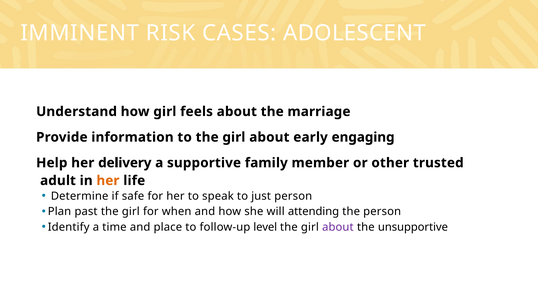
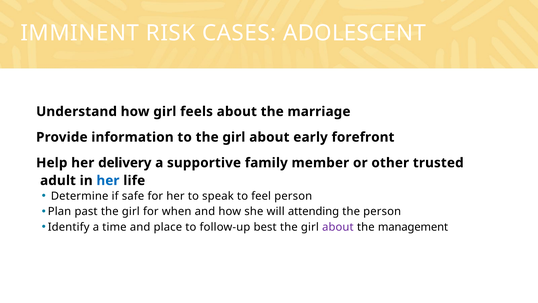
engaging: engaging -> forefront
her at (108, 180) colour: orange -> blue
just: just -> feel
level: level -> best
unsupportive: unsupportive -> management
